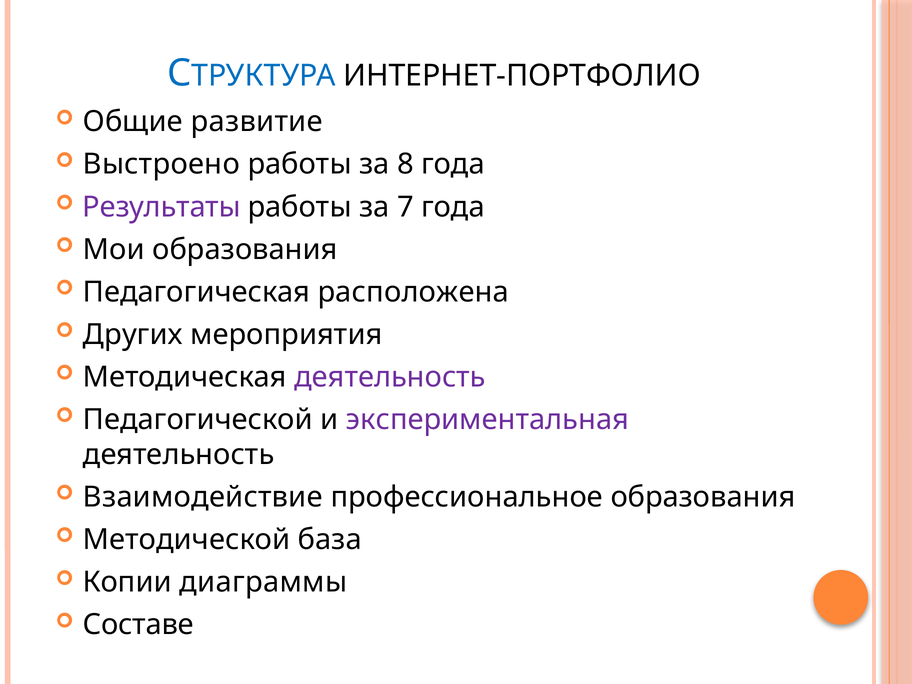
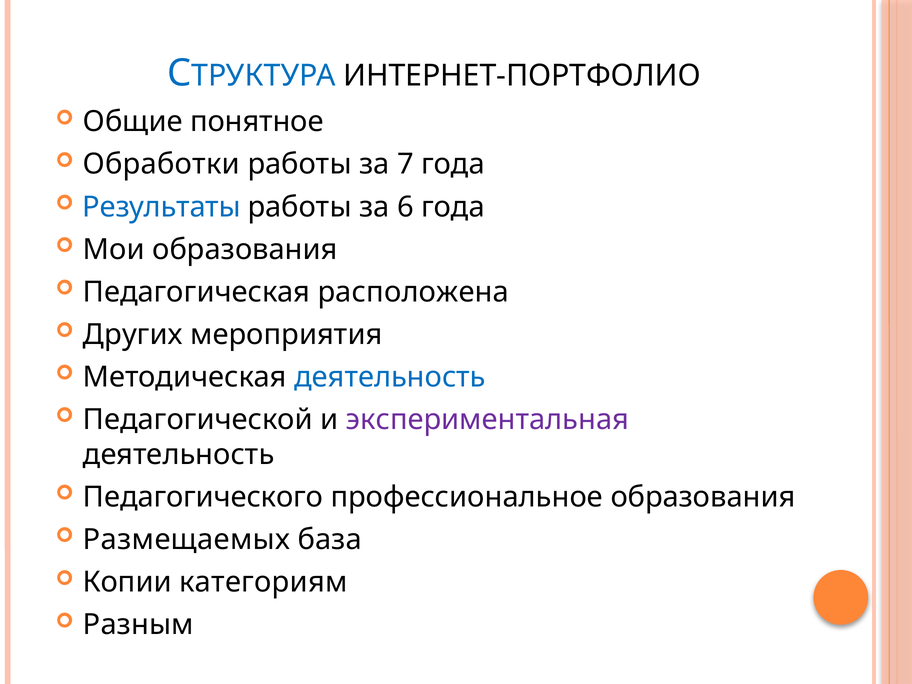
развитие: развитие -> понятное
Выстроено: Выстроено -> Обработки
8: 8 -> 7
Результаты colour: purple -> blue
7: 7 -> 6
деятельность at (390, 377) colour: purple -> blue
Взаимодействие: Взаимодействие -> Педагогического
Методической: Методической -> Размещаемых
диаграммы: диаграммы -> категориям
Составе: Составе -> Разным
